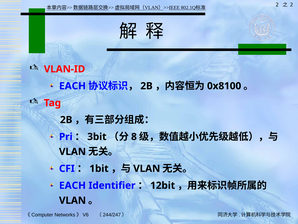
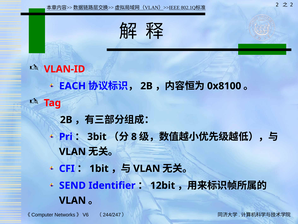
EACH at (72, 185): EACH -> SEND
